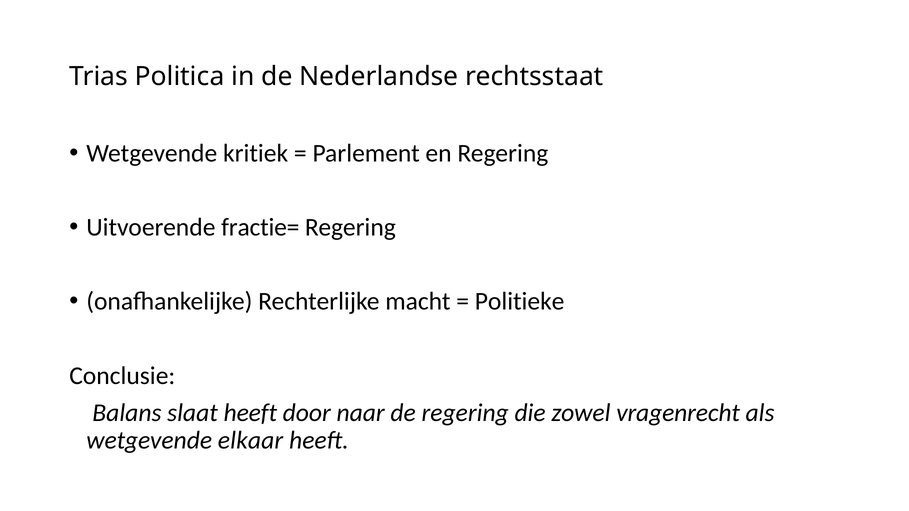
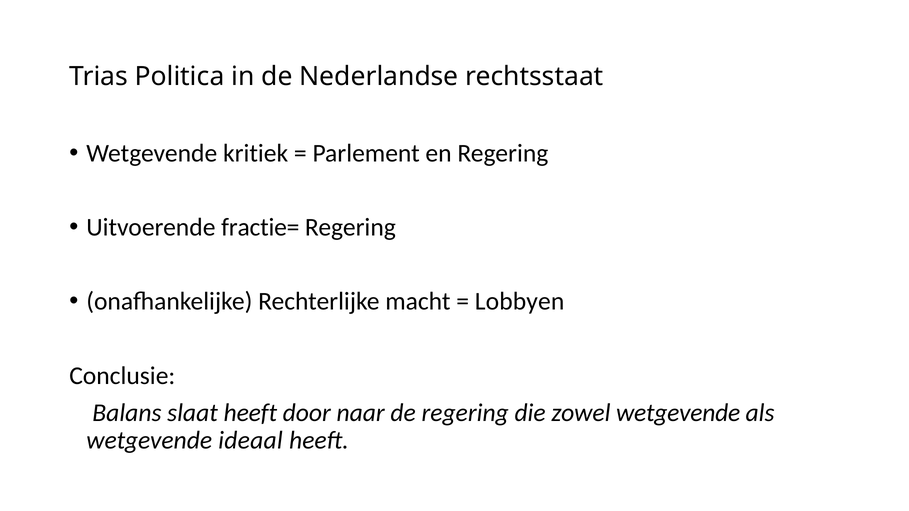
Politieke: Politieke -> Lobbyen
zowel vragenrecht: vragenrecht -> wetgevende
elkaar: elkaar -> ideaal
